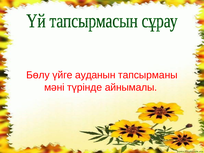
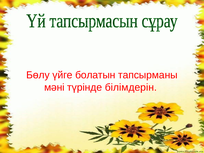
ауданын: ауданын -> болатын
айнымалы: айнымалы -> білімдерін
